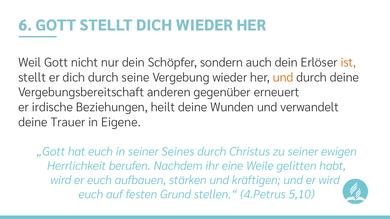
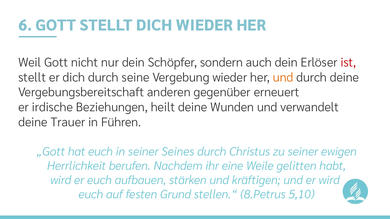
ist colour: orange -> red
Eigene: Eigene -> Führen
4.Petrus: 4.Petrus -> 8.Petrus
